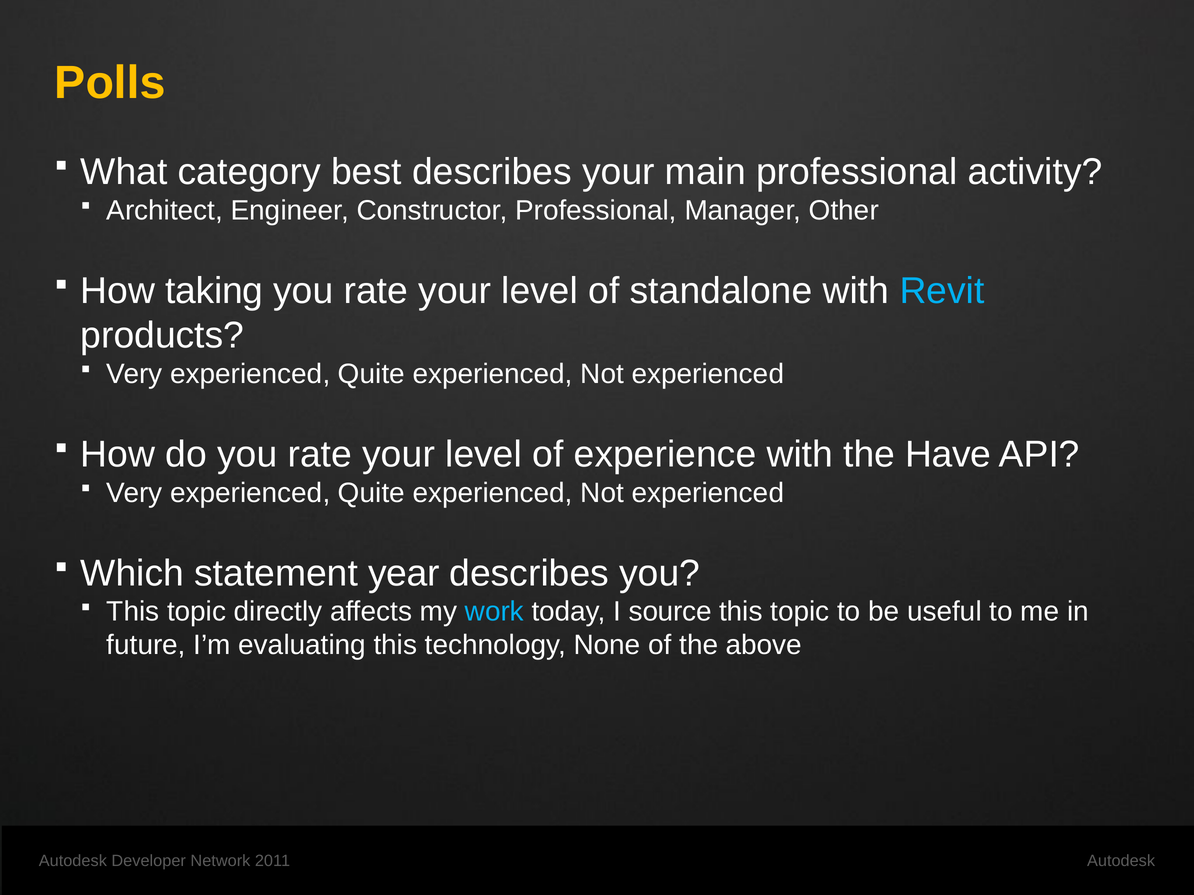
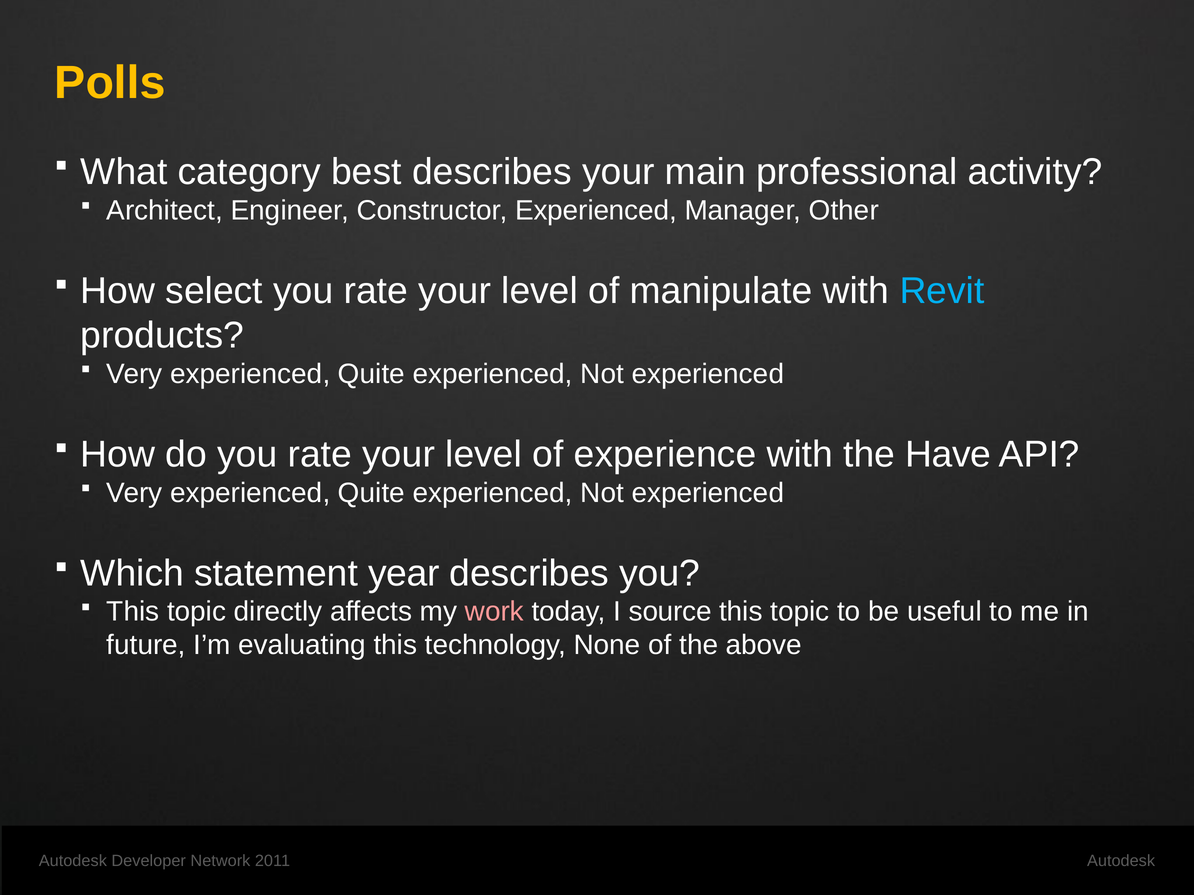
Constructor Professional: Professional -> Experienced
taking: taking -> select
standalone: standalone -> manipulate
work colour: light blue -> pink
